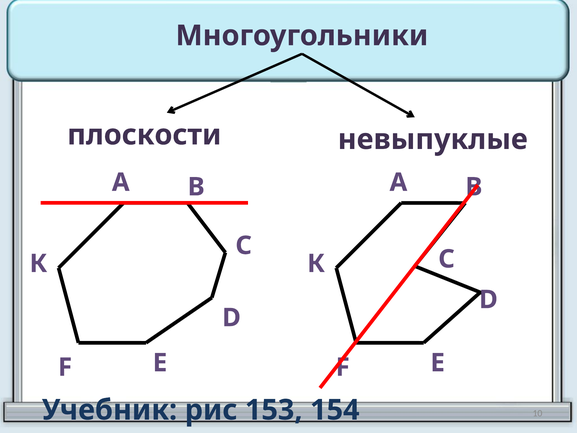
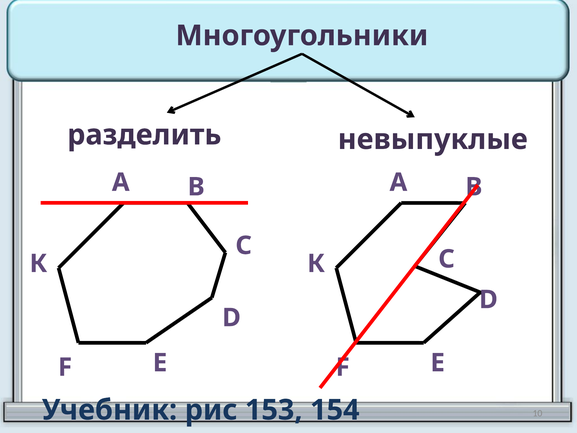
плоскости: плоскости -> разделить
